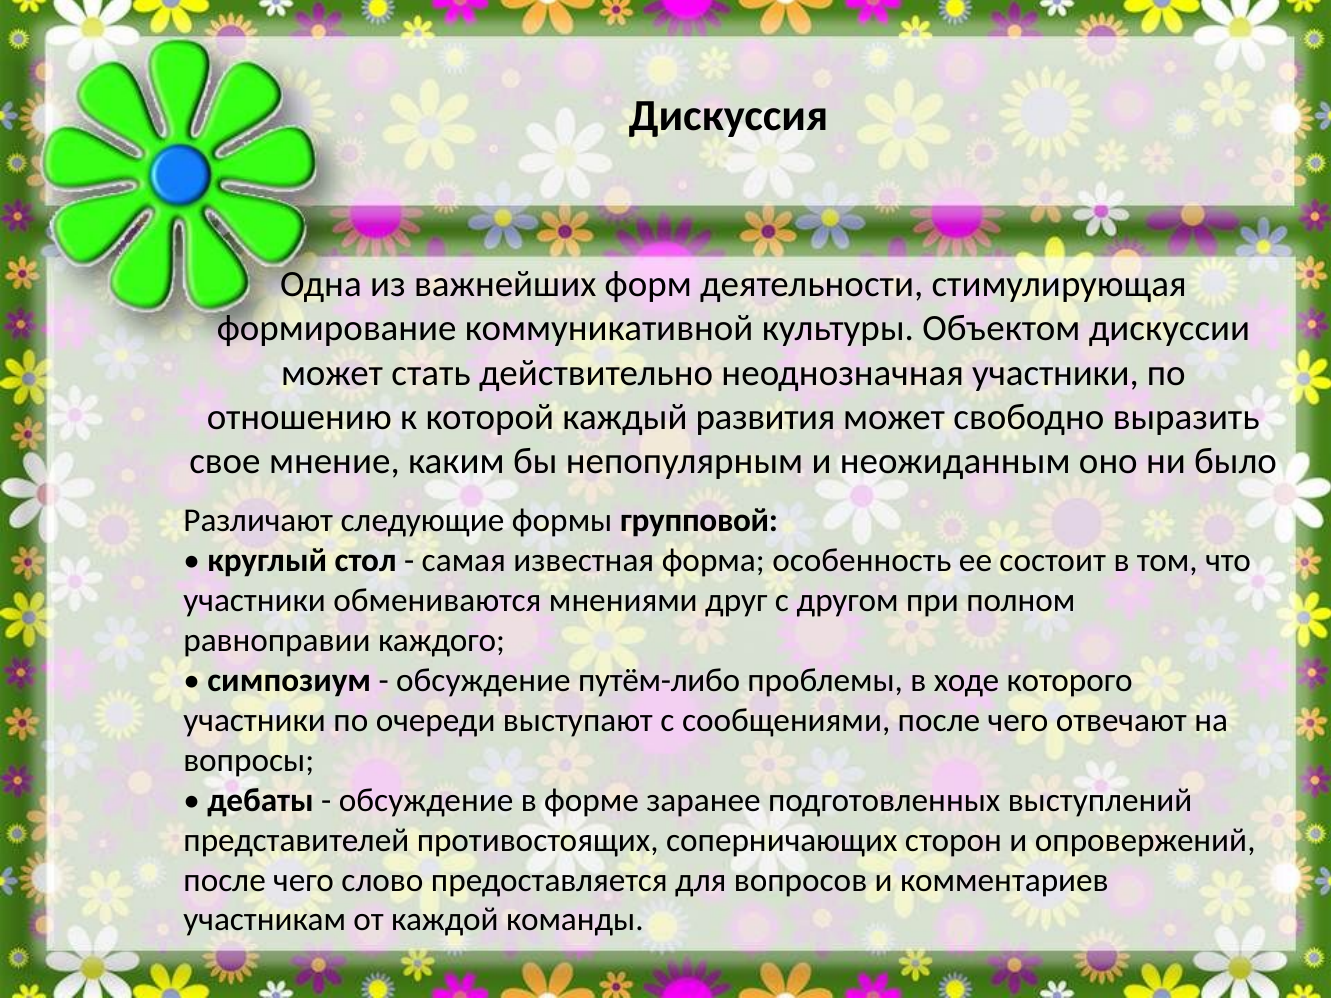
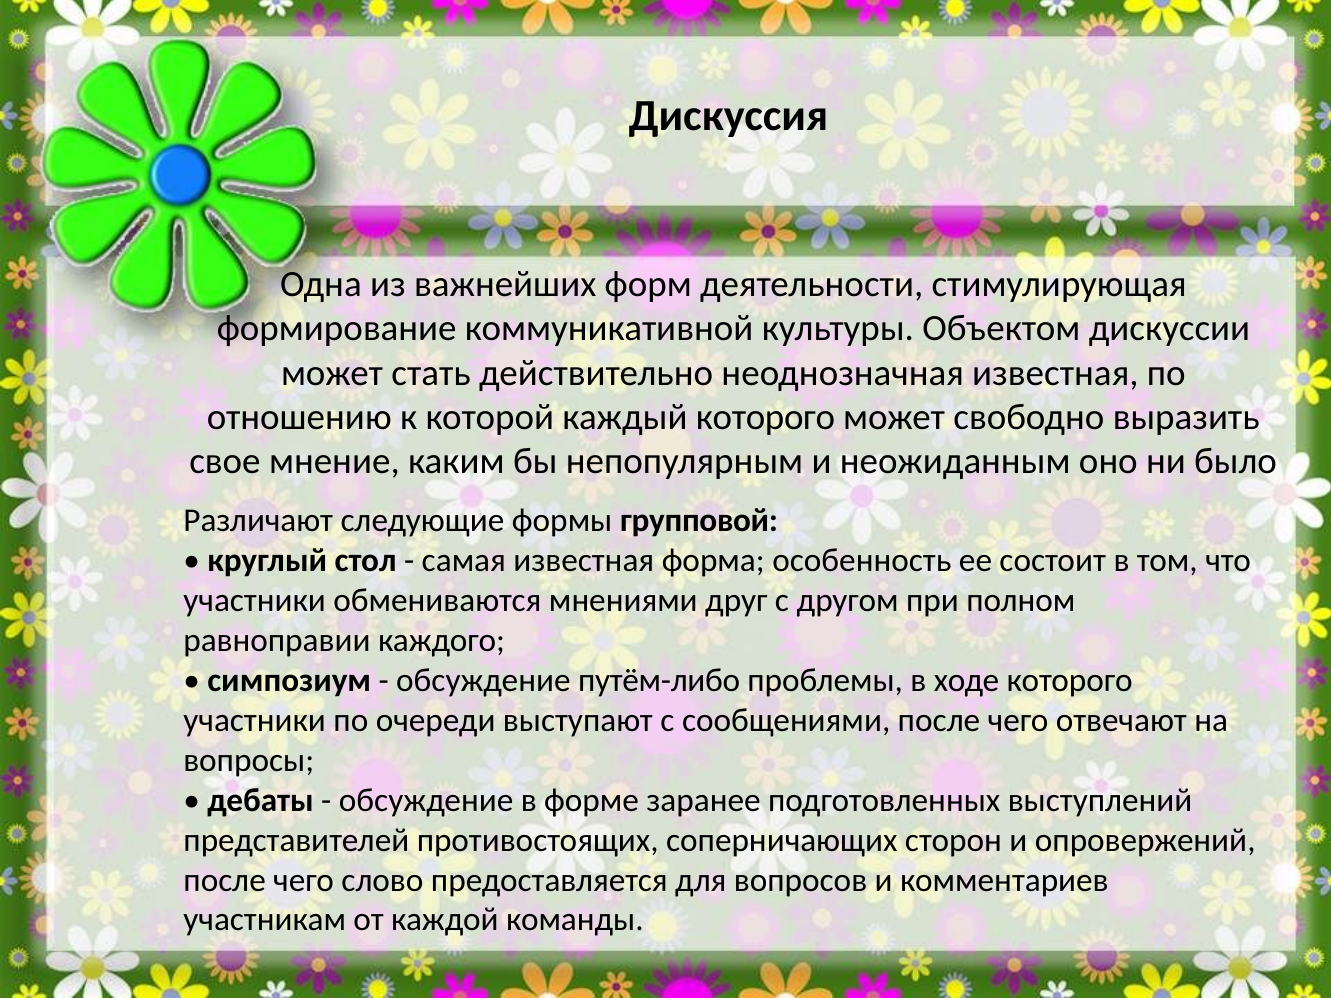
неоднозначная участники: участники -> известная
каждый развития: развития -> которого
